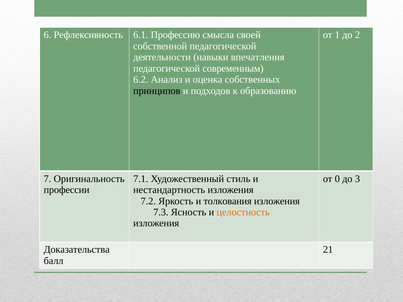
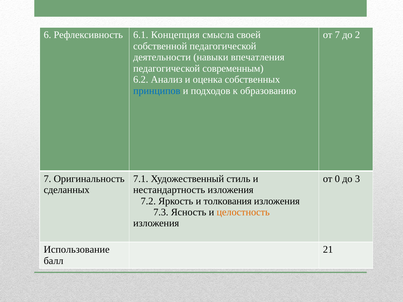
Профессию: Профессию -> Концепция
от 1: 1 -> 7
принципов colour: black -> blue
профессии: профессии -> сделанных
Доказательства: Доказательства -> Использование
